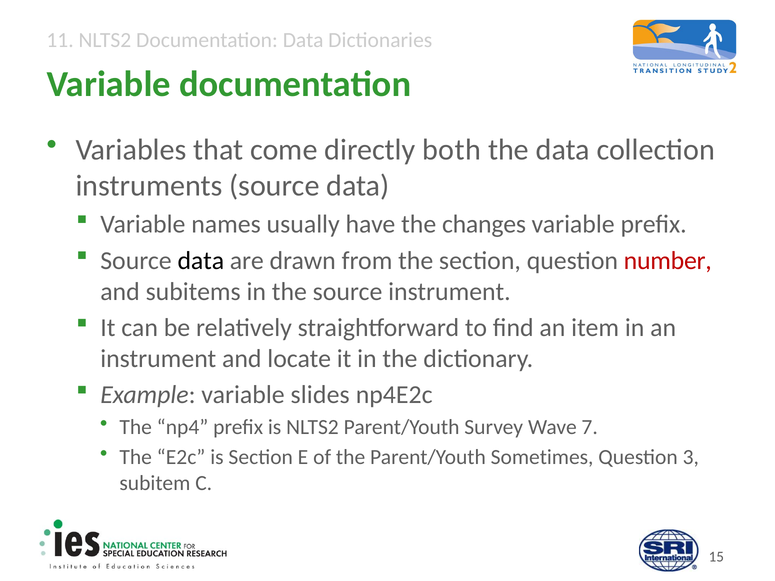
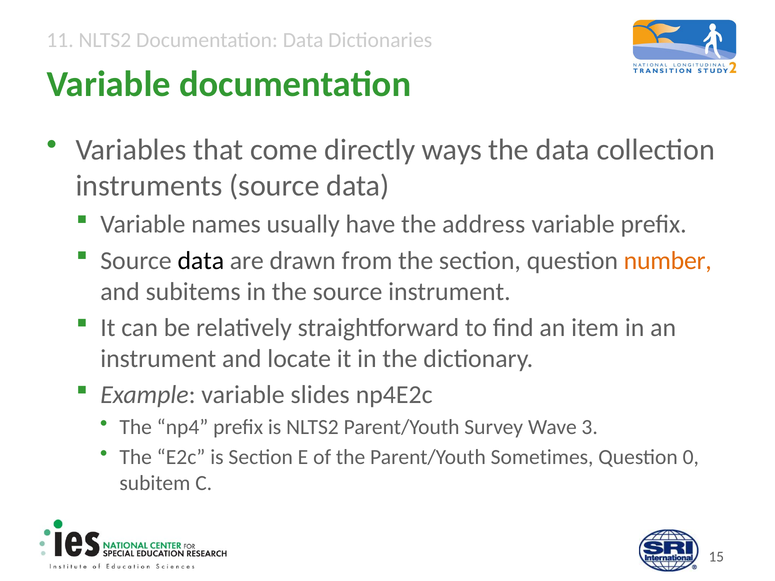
both: both -> ways
changes: changes -> address
number colour: red -> orange
7: 7 -> 3
3: 3 -> 0
